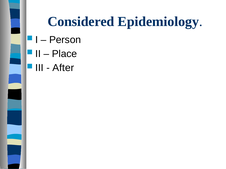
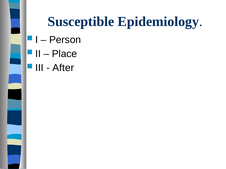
Considered: Considered -> Susceptible
